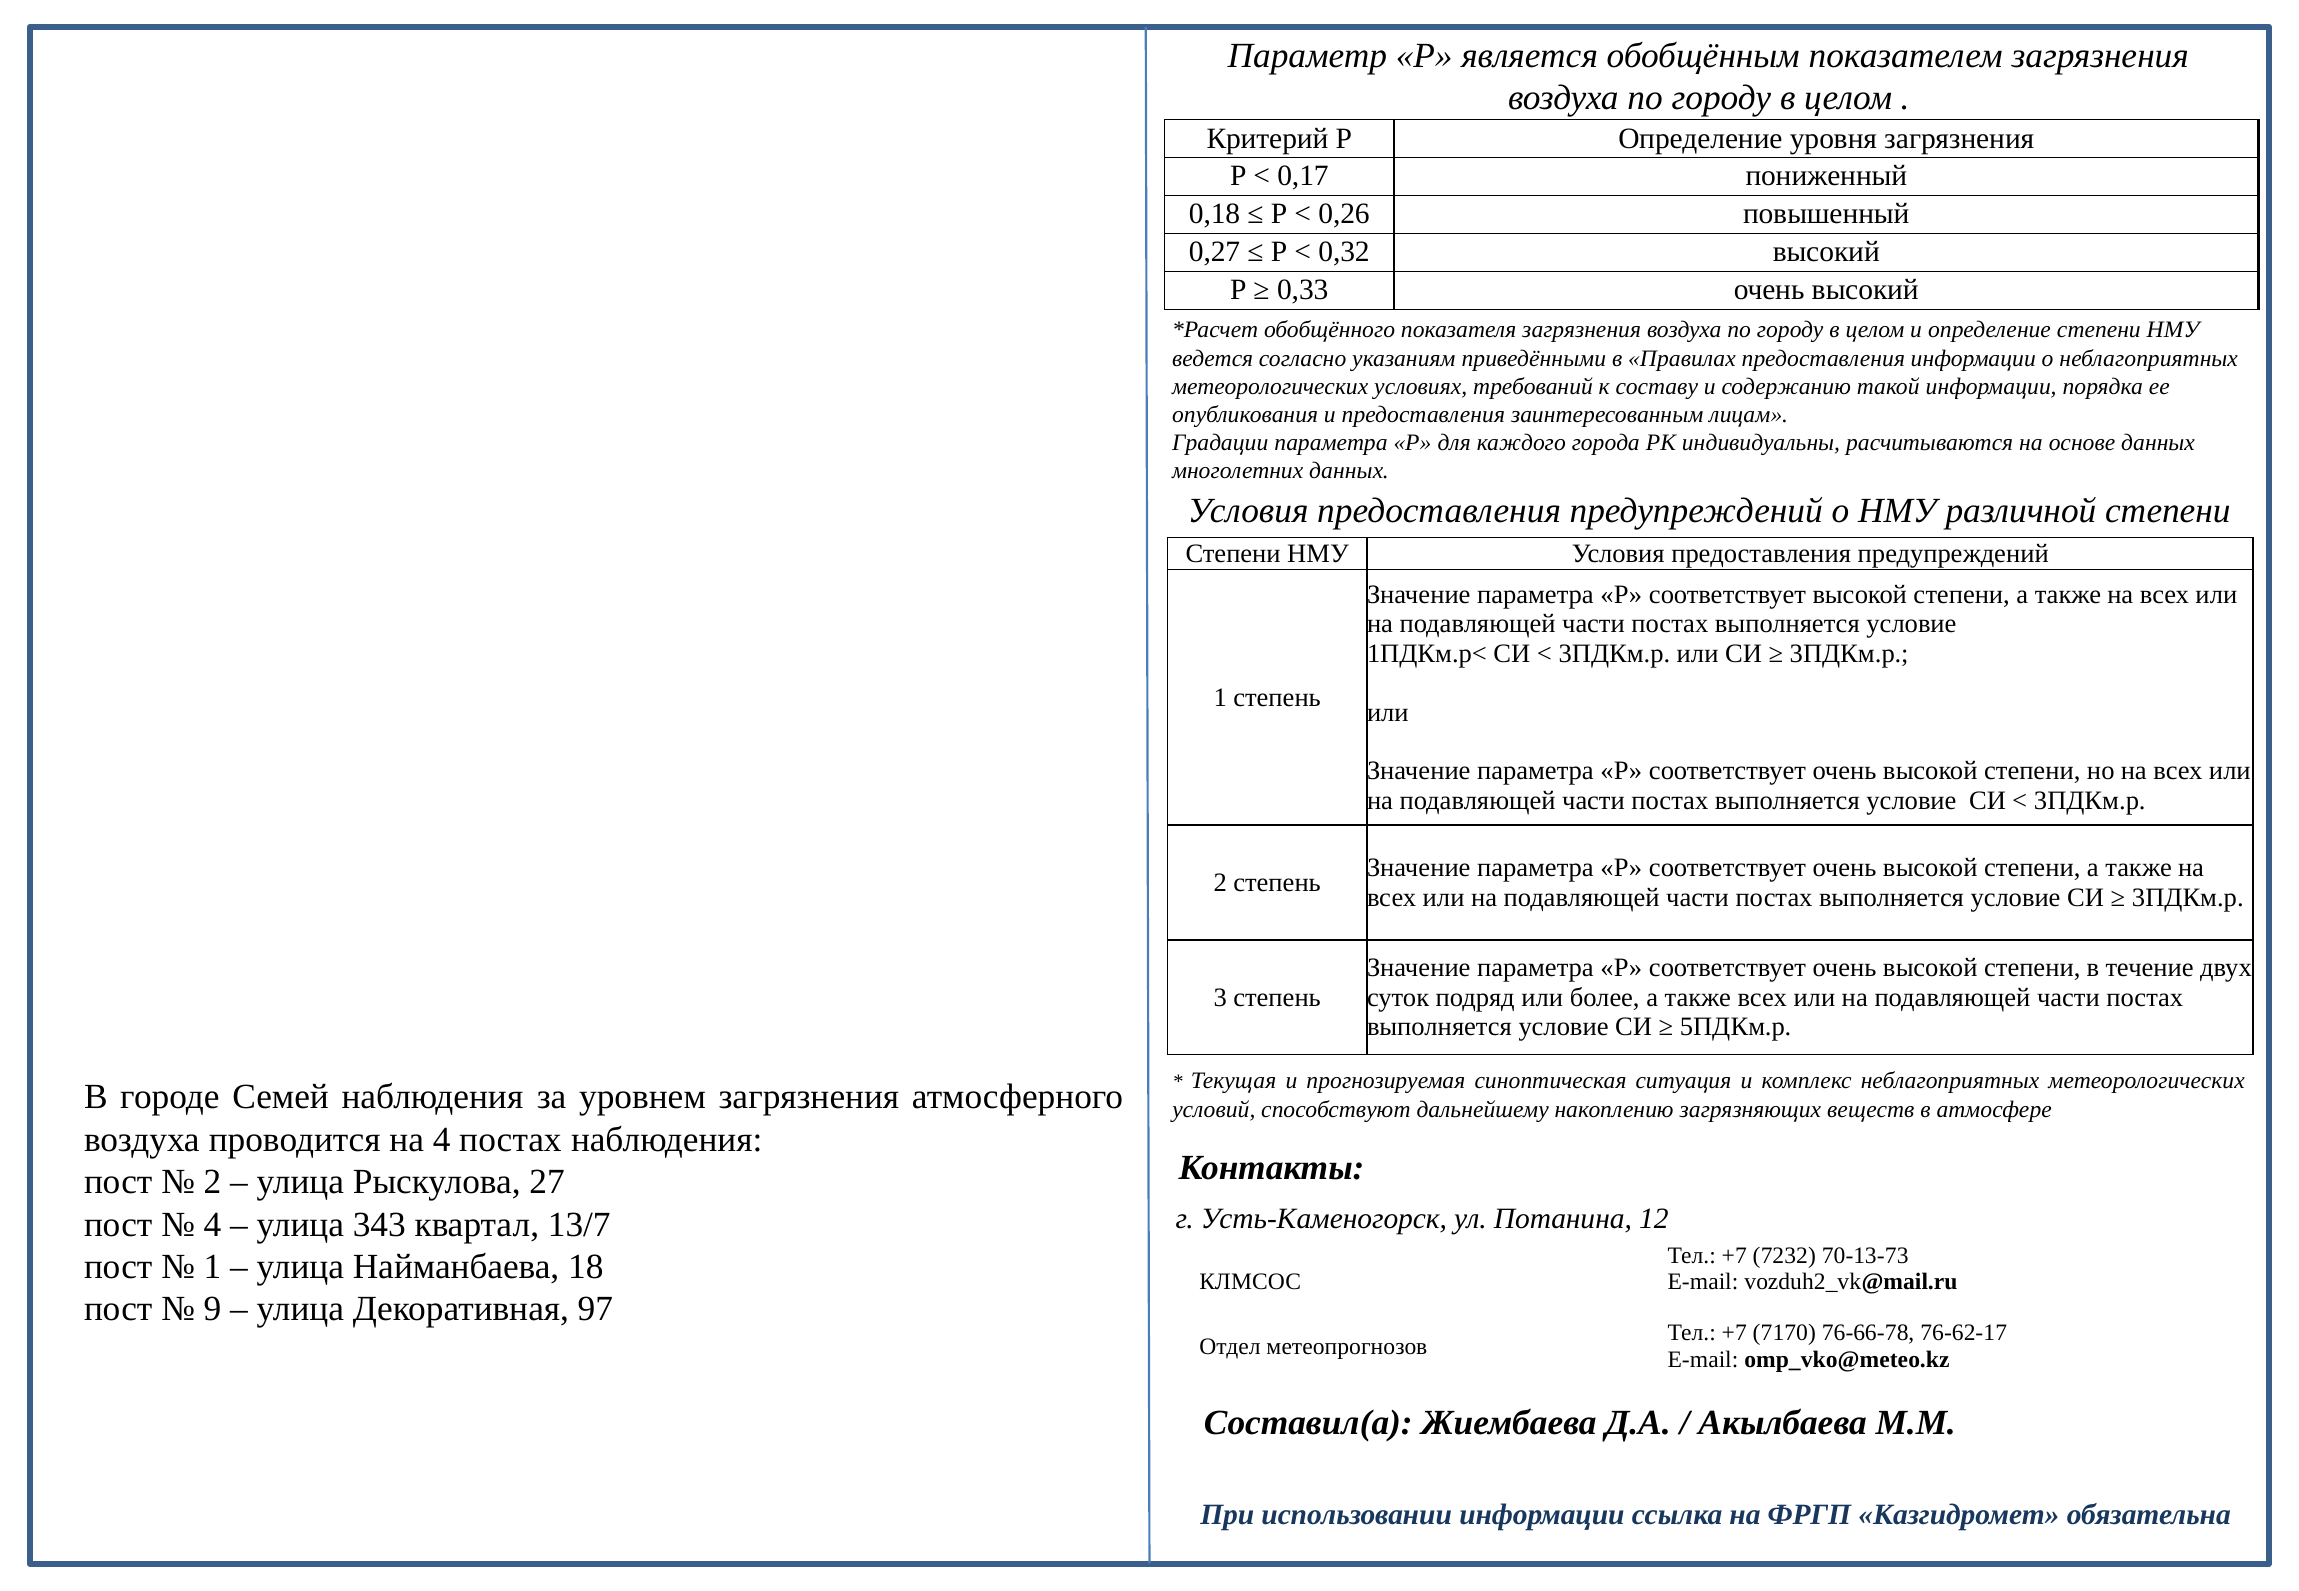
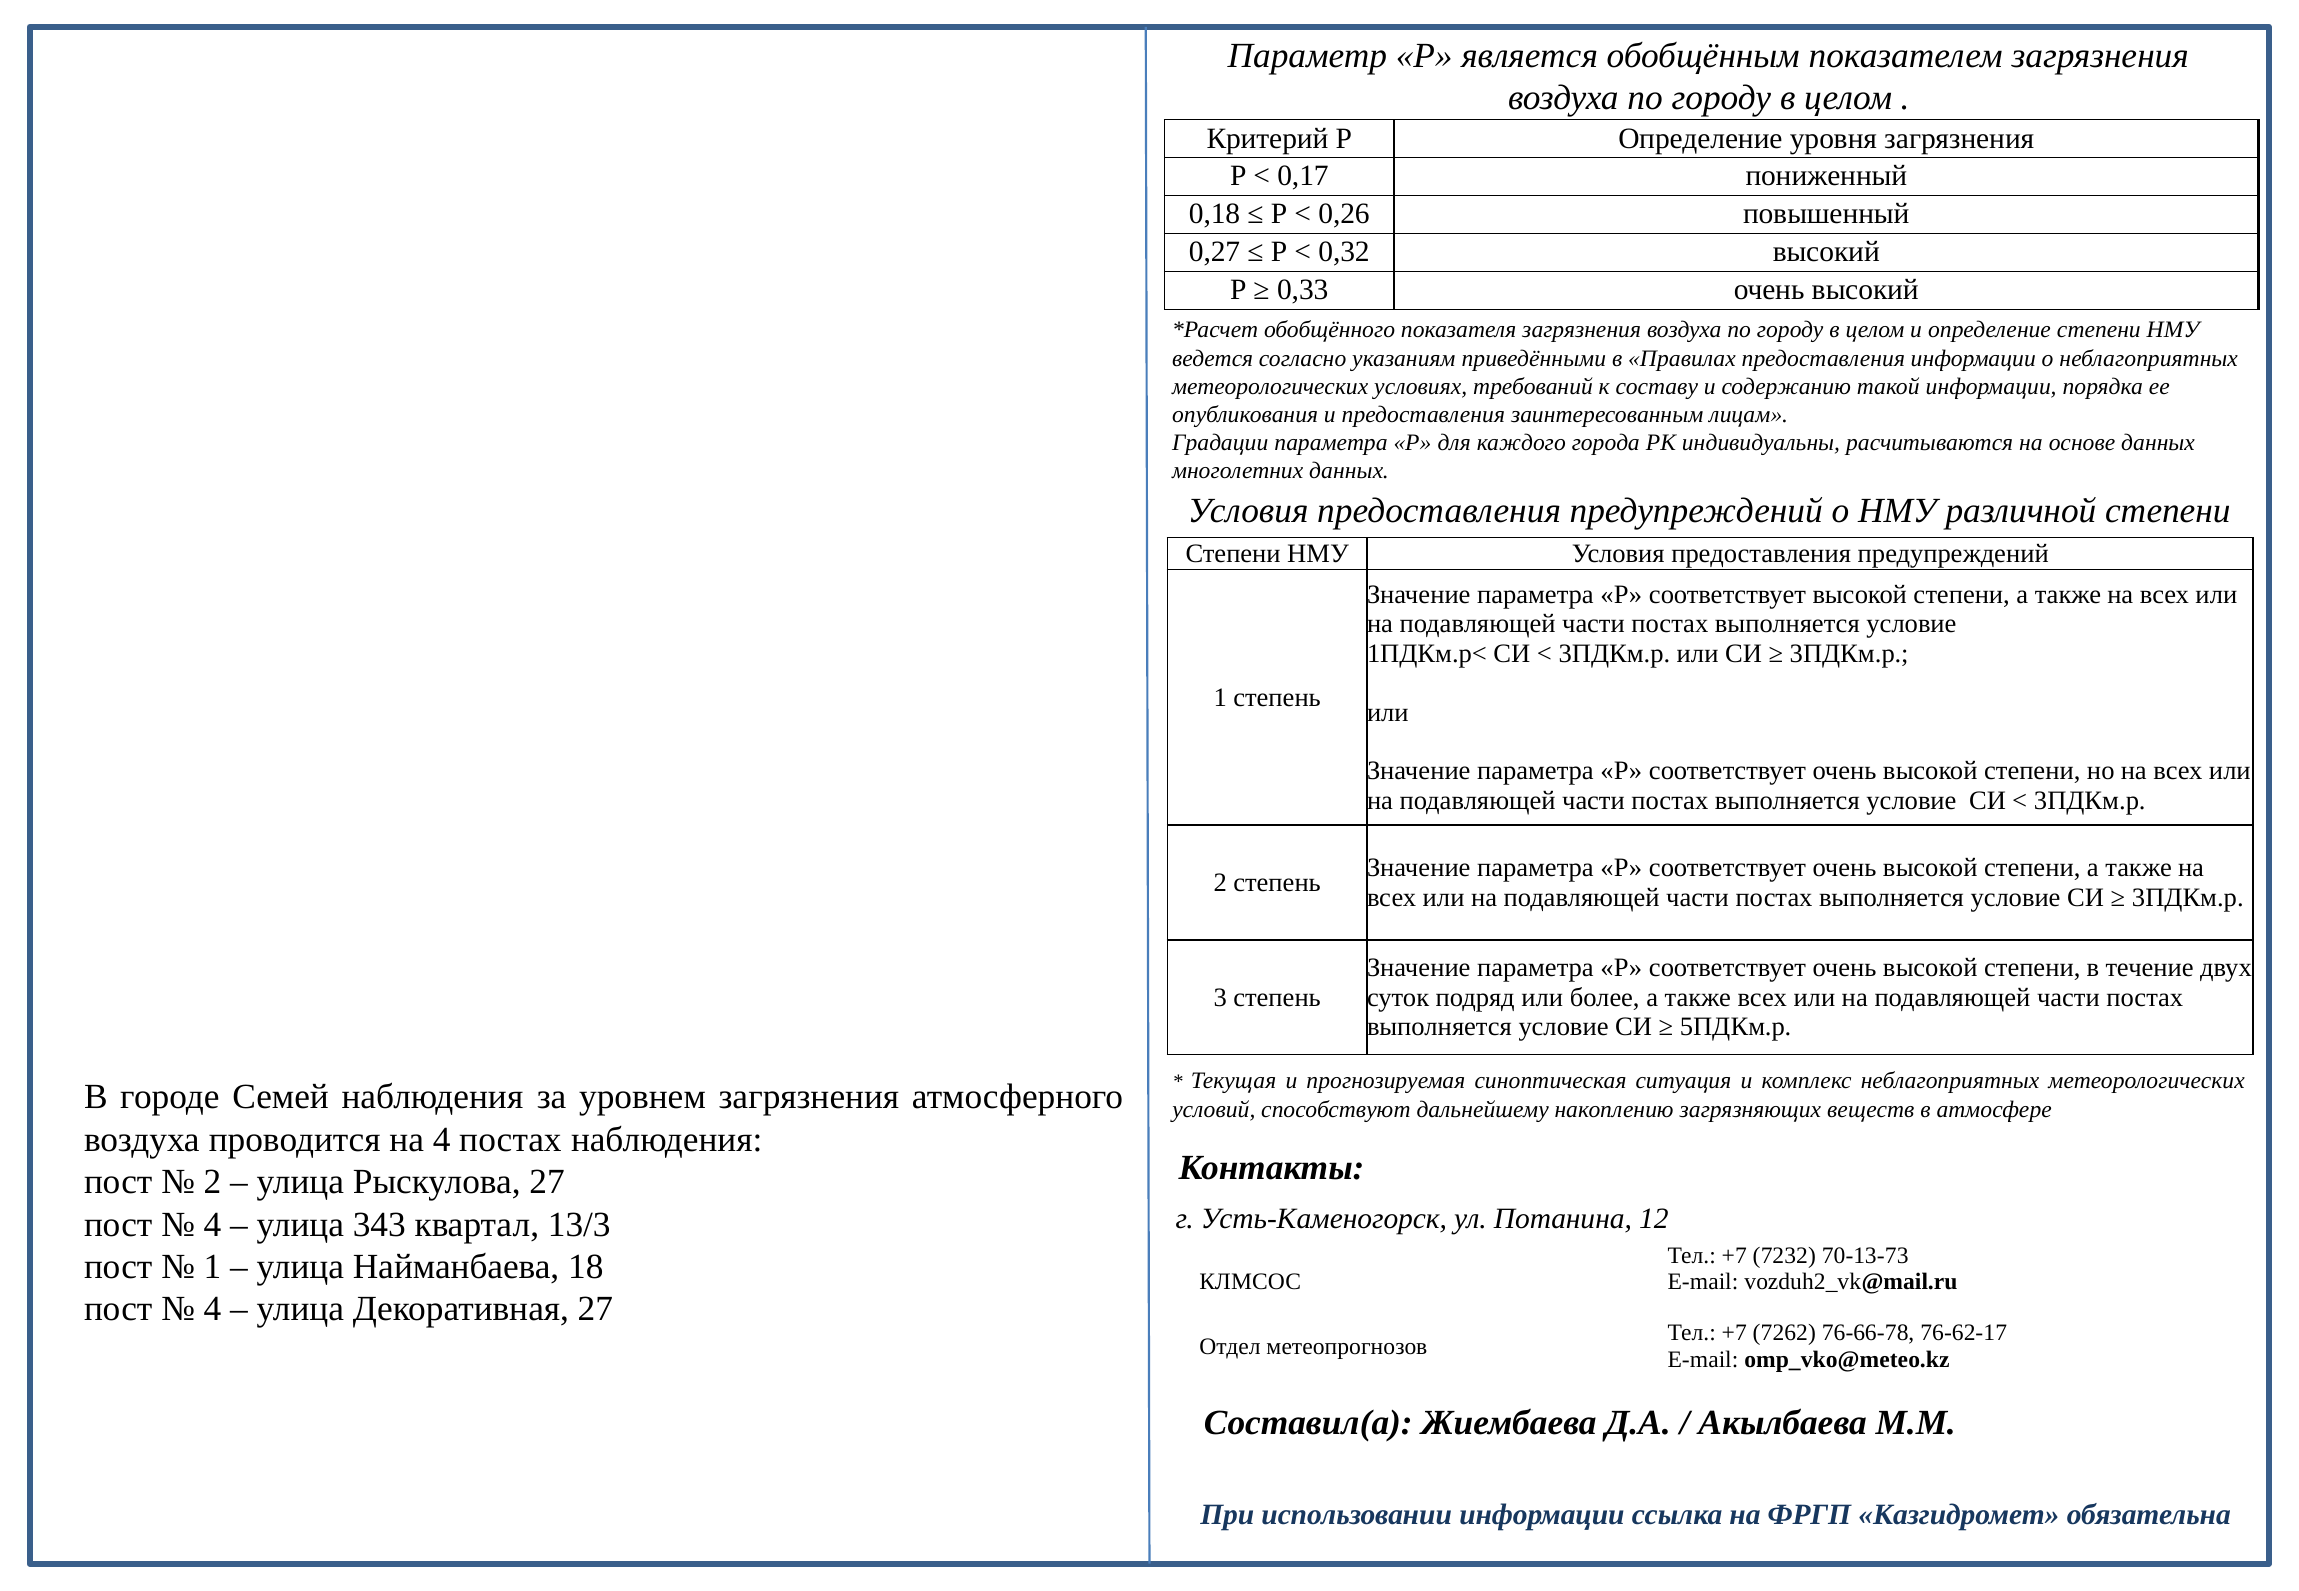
13/7: 13/7 -> 13/3
9 at (213, 1310): 9 -> 4
Декоративная 97: 97 -> 27
7170: 7170 -> 7262
